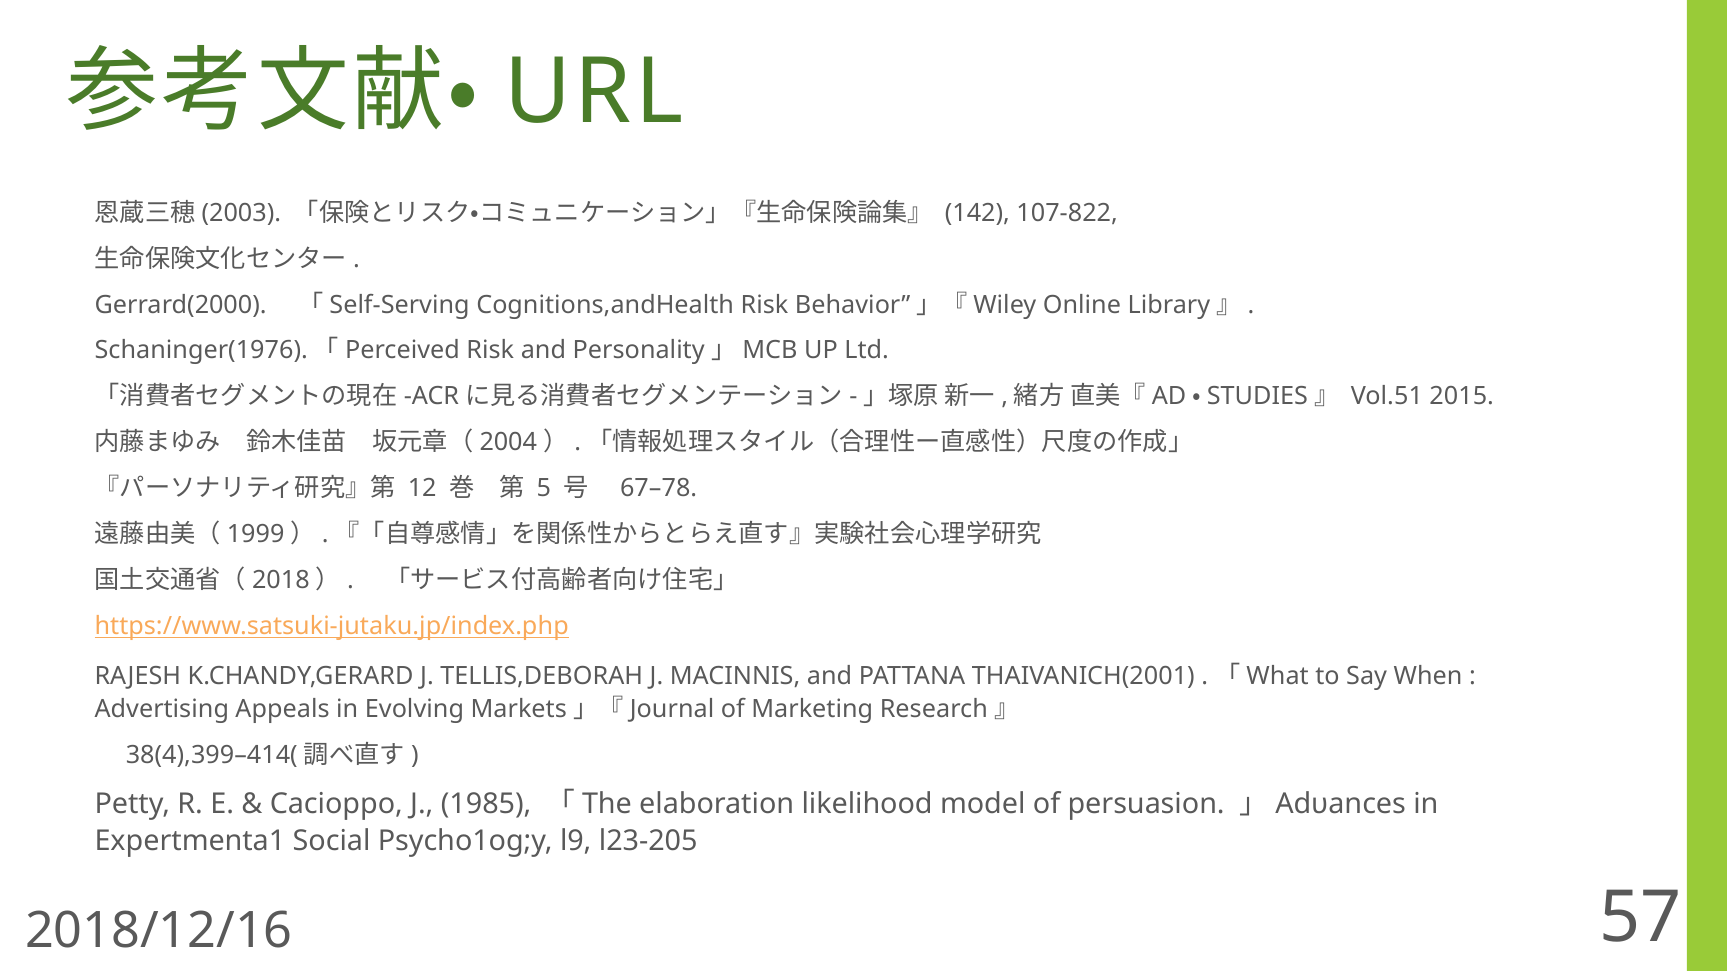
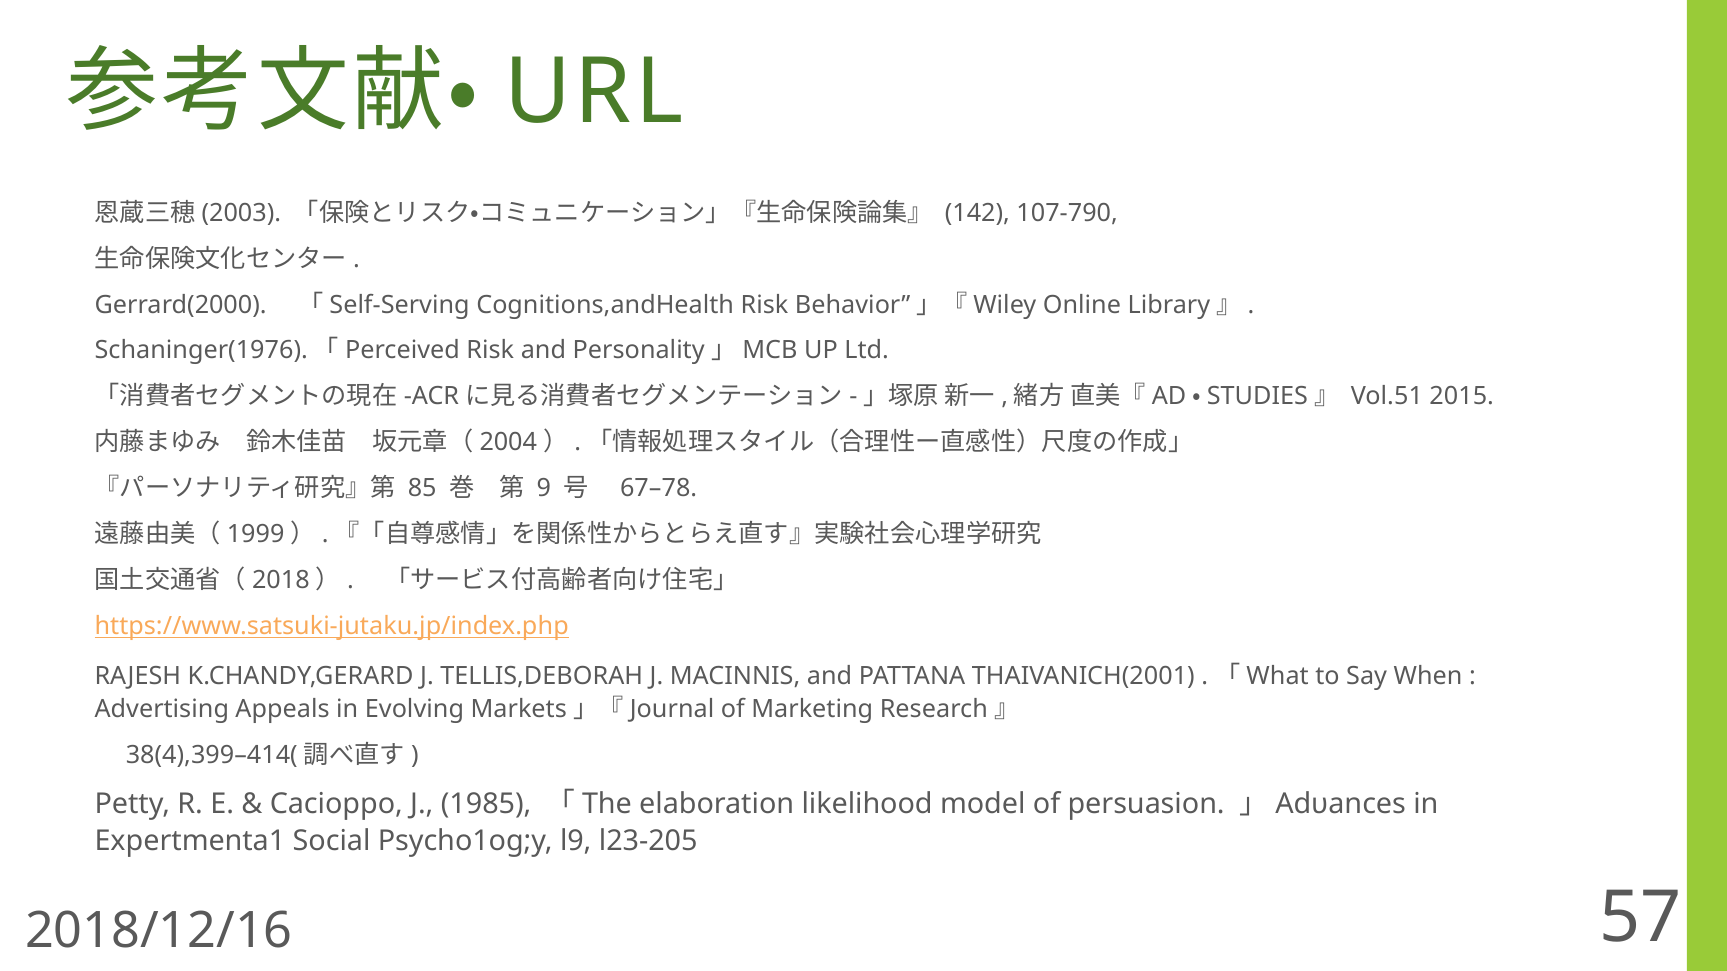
107-822: 107-822 -> 107-790
12: 12 -> 85
5: 5 -> 9
